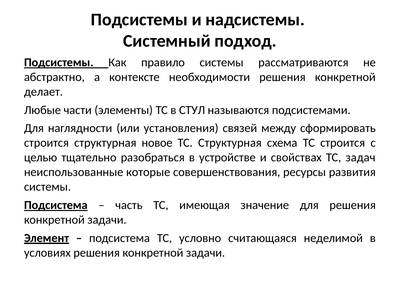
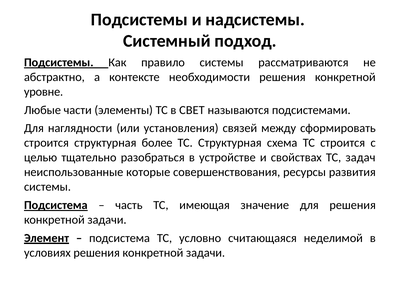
делает: делает -> уровне
СТУЛ: СТУЛ -> СВЕТ
новое: новое -> более
